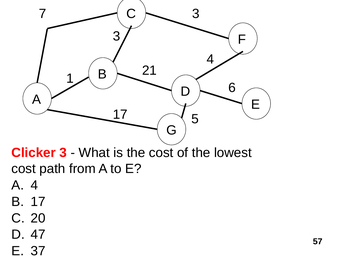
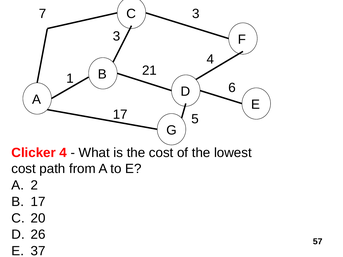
Clicker 3: 3 -> 4
A 4: 4 -> 2
47: 47 -> 26
